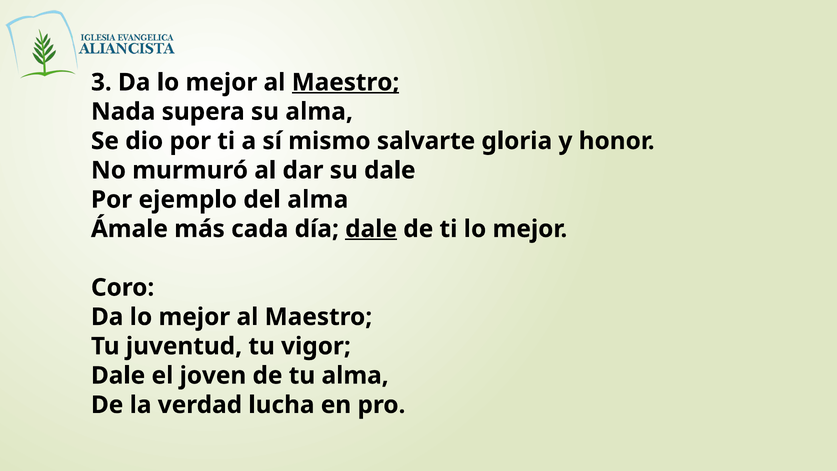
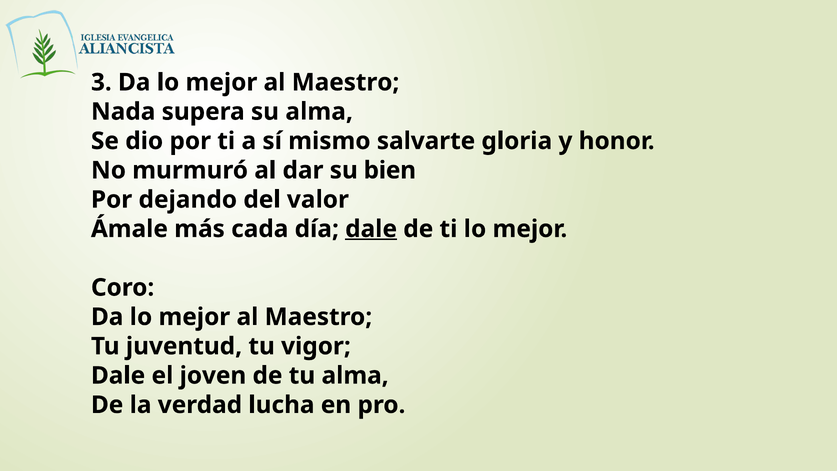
Maestro at (346, 82) underline: present -> none
su dale: dale -> bien
ejemplo: ejemplo -> dejando
del alma: alma -> valor
